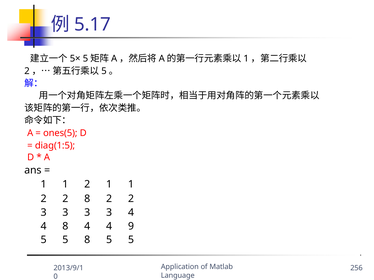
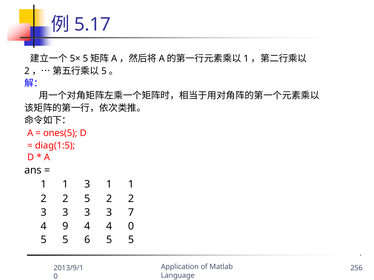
2 at (87, 184): 2 -> 3
2 8: 8 -> 5
3 4: 4 -> 7
4 8: 8 -> 9
4 9: 9 -> 0
5 8: 8 -> 6
